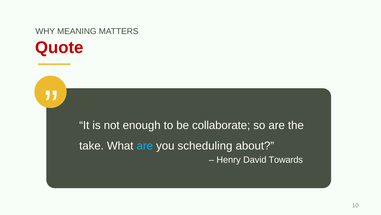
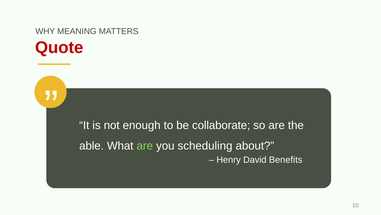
take: take -> able
are at (145, 145) colour: light blue -> light green
Towards: Towards -> Benefits
